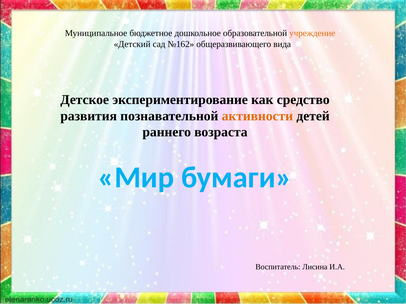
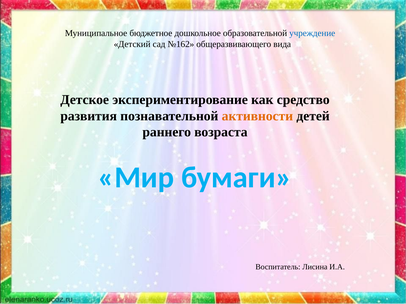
учреждение colour: orange -> blue
